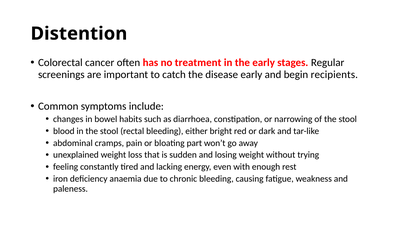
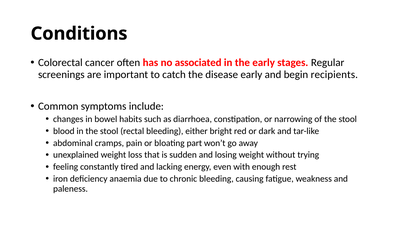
Distention: Distention -> Conditions
treatment: treatment -> associated
